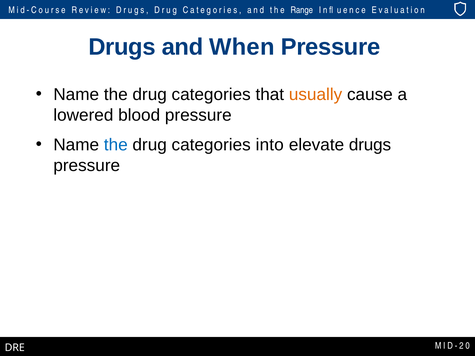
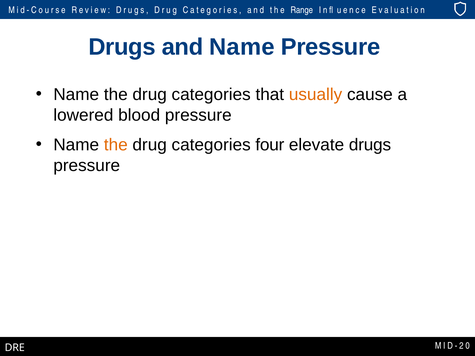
and When: When -> Name
the at (116, 145) colour: blue -> orange
into: into -> four
